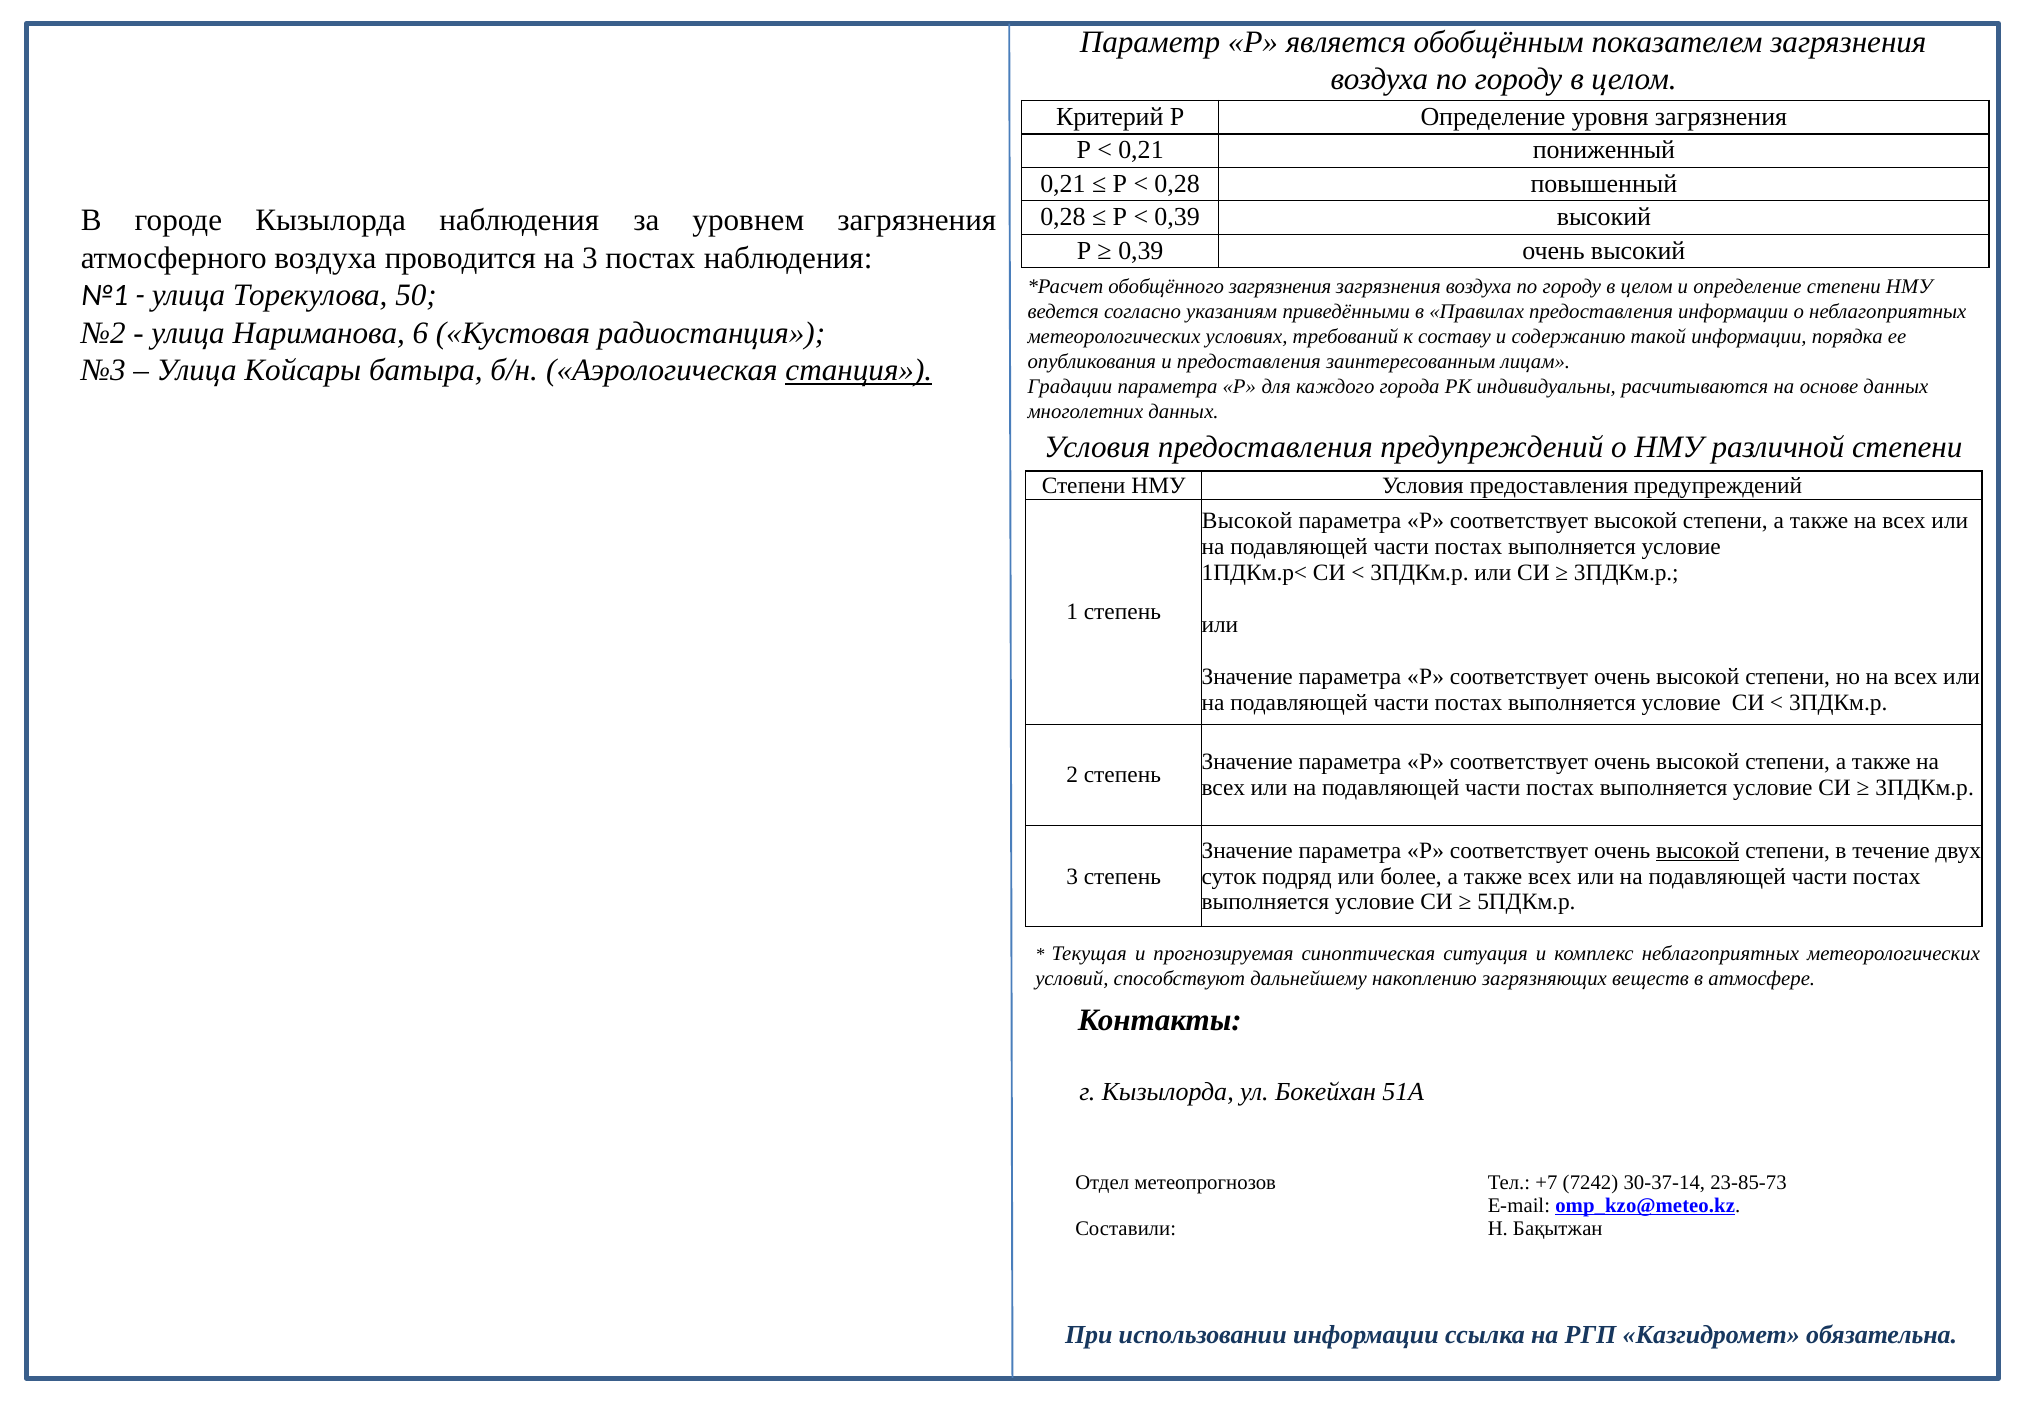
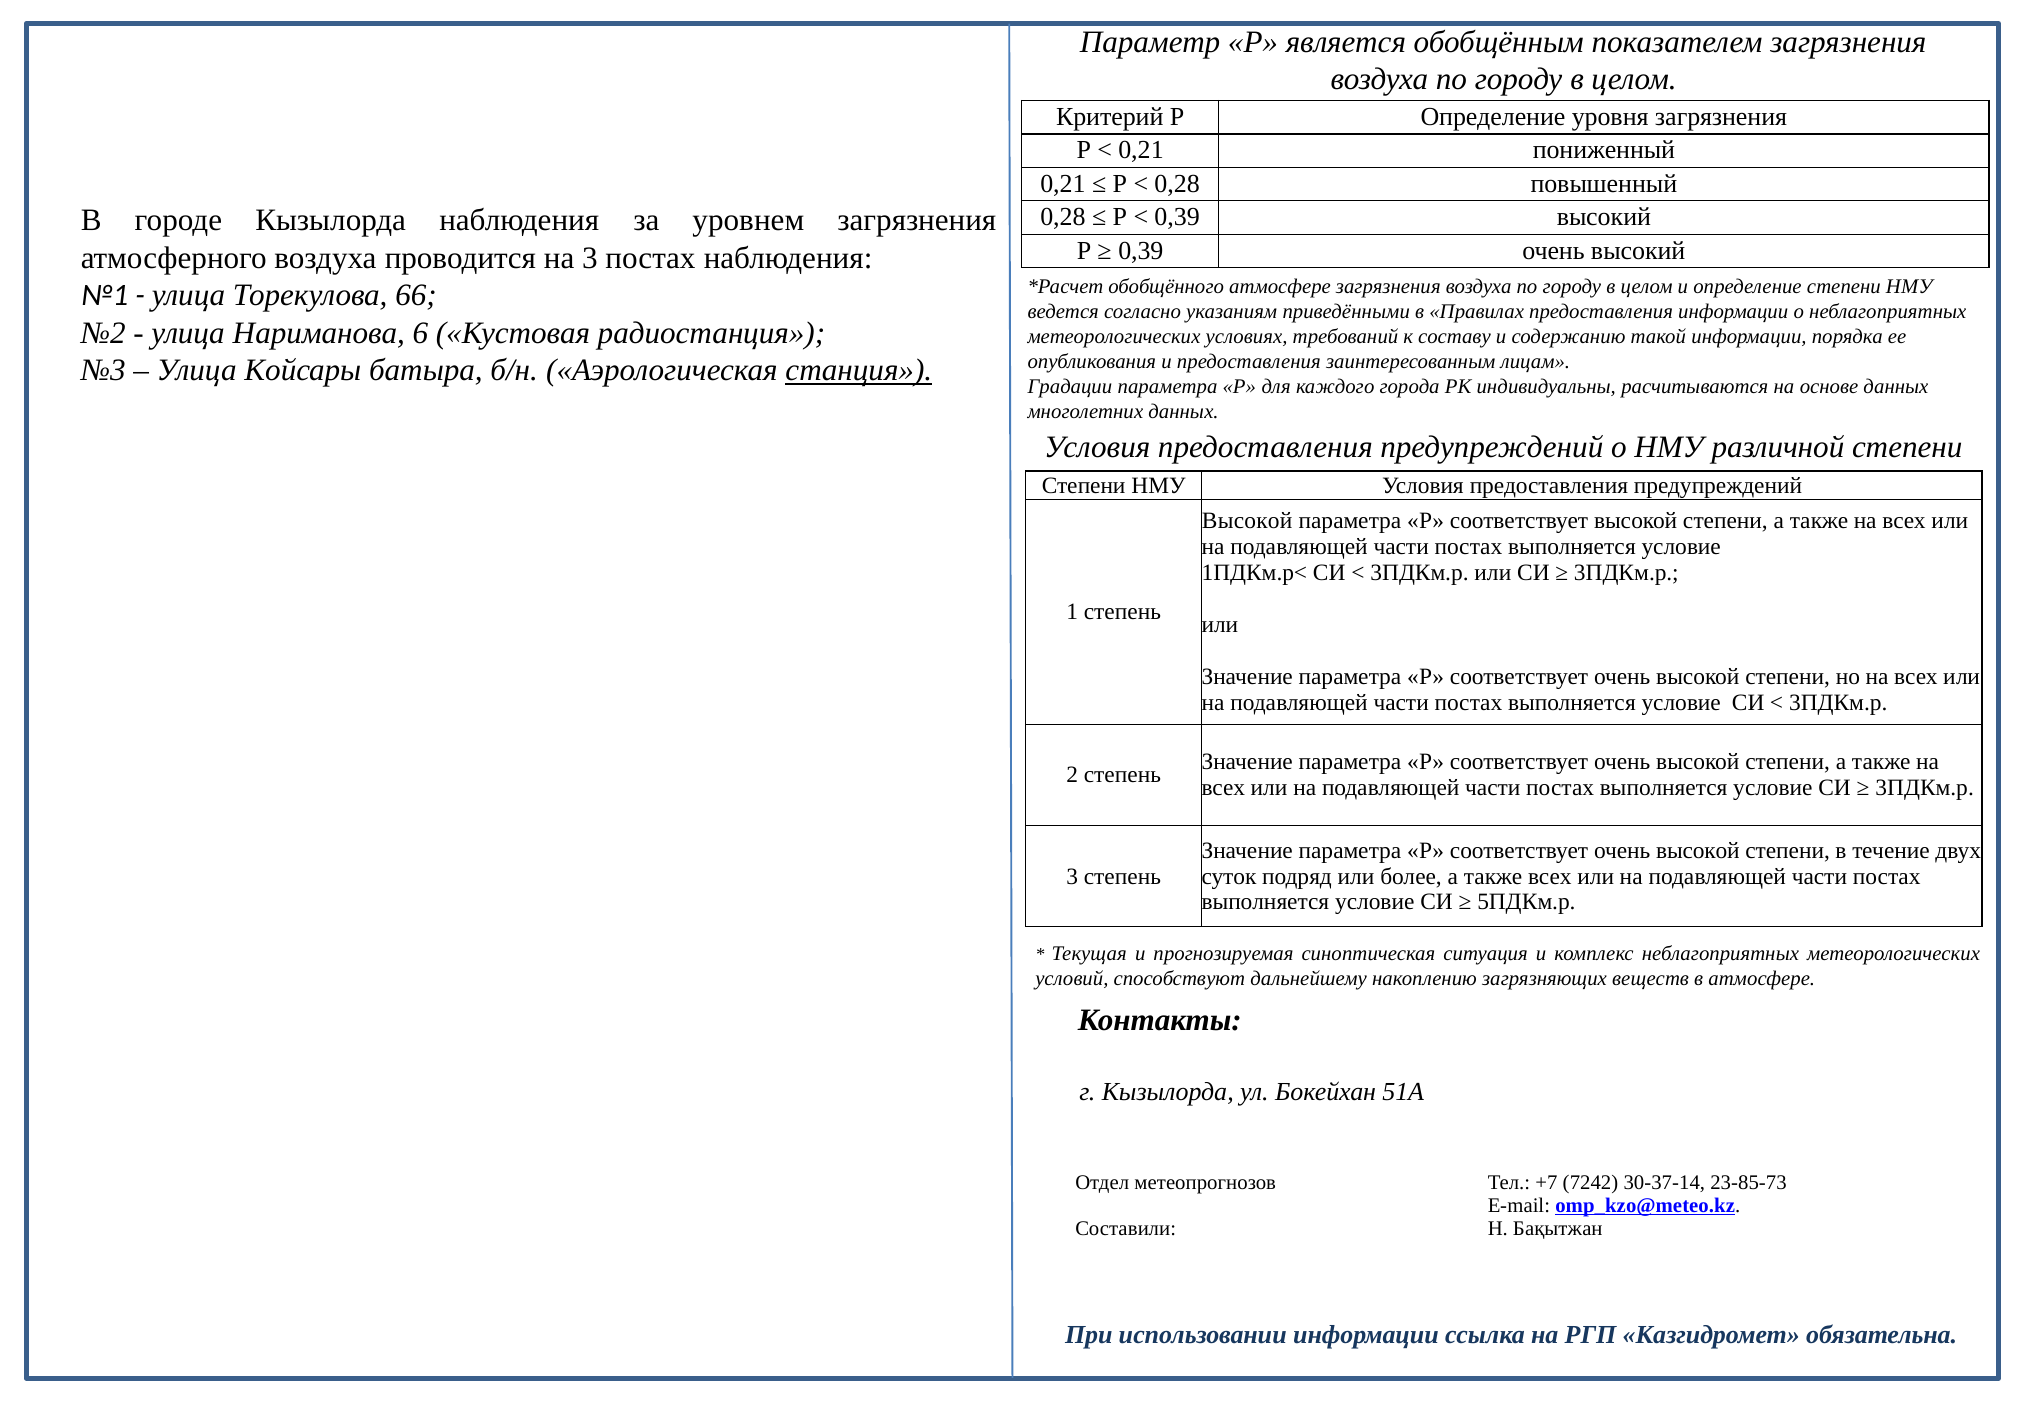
обобщённого загрязнения: загрязнения -> атмосфере
50: 50 -> 66
высокой at (1698, 850) underline: present -> none
